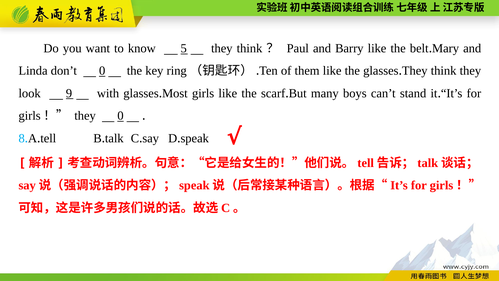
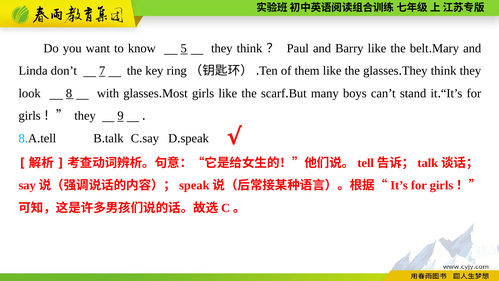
don’t 0: 0 -> 7
look 9: 9 -> 8
they 0: 0 -> 9
